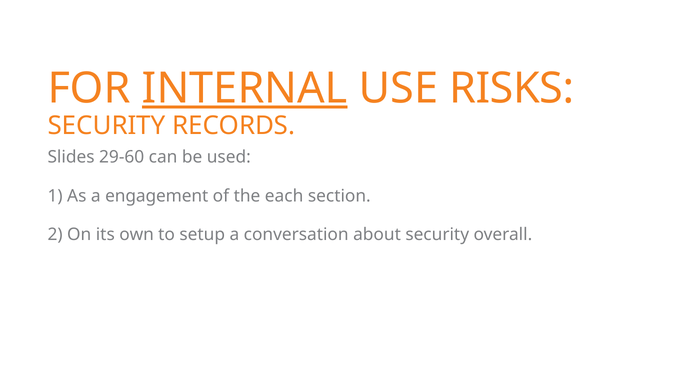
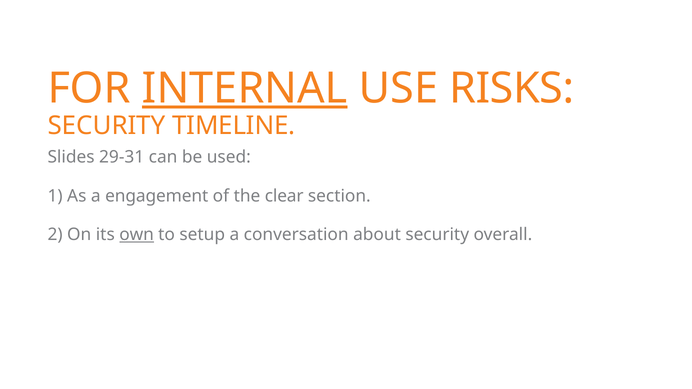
RECORDS: RECORDS -> TIMELINE
29-60: 29-60 -> 29-31
each: each -> clear
own underline: none -> present
